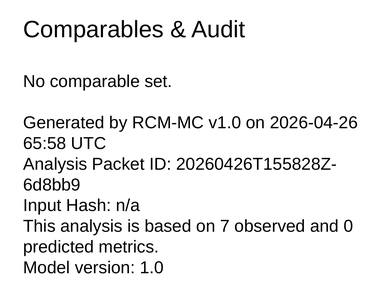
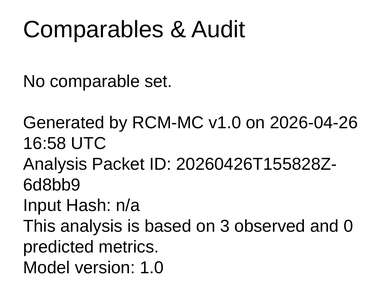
65:58: 65:58 -> 16:58
7: 7 -> 3
